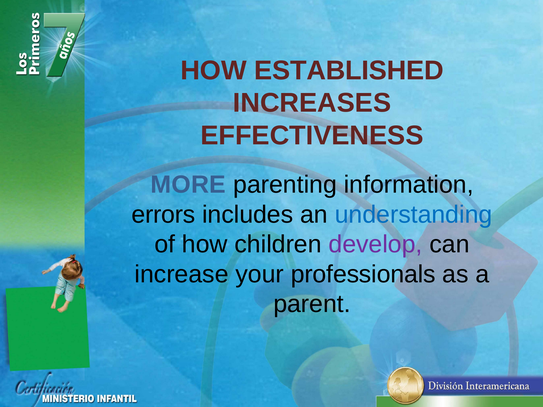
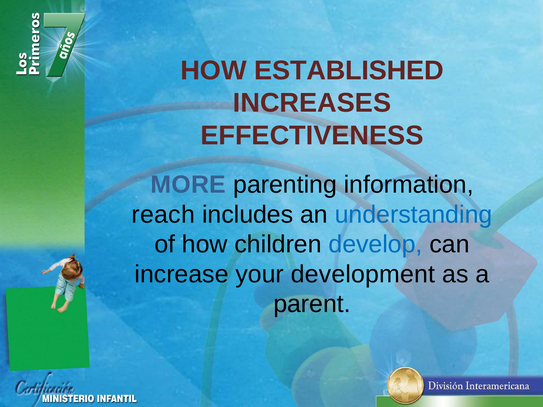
errors: errors -> reach
develop colour: purple -> blue
professionals: professionals -> development
